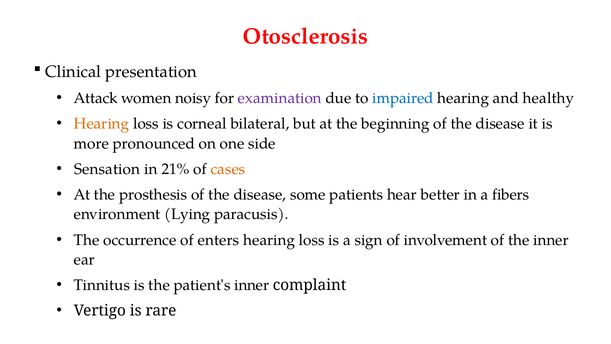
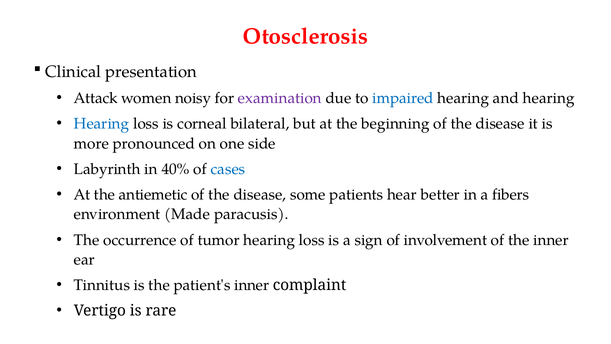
and healthy: healthy -> hearing
Hearing at (102, 124) colour: orange -> blue
Sensation: Sensation -> Labyrinth
21%: 21% -> 40%
cases colour: orange -> blue
prosthesis: prosthesis -> antiemetic
Lying: Lying -> Made
enters: enters -> tumor
